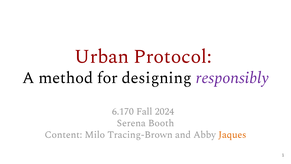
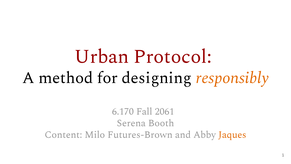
responsibly colour: purple -> orange
2024: 2024 -> 2061
Tracing-Brown: Tracing-Brown -> Futures-Brown
